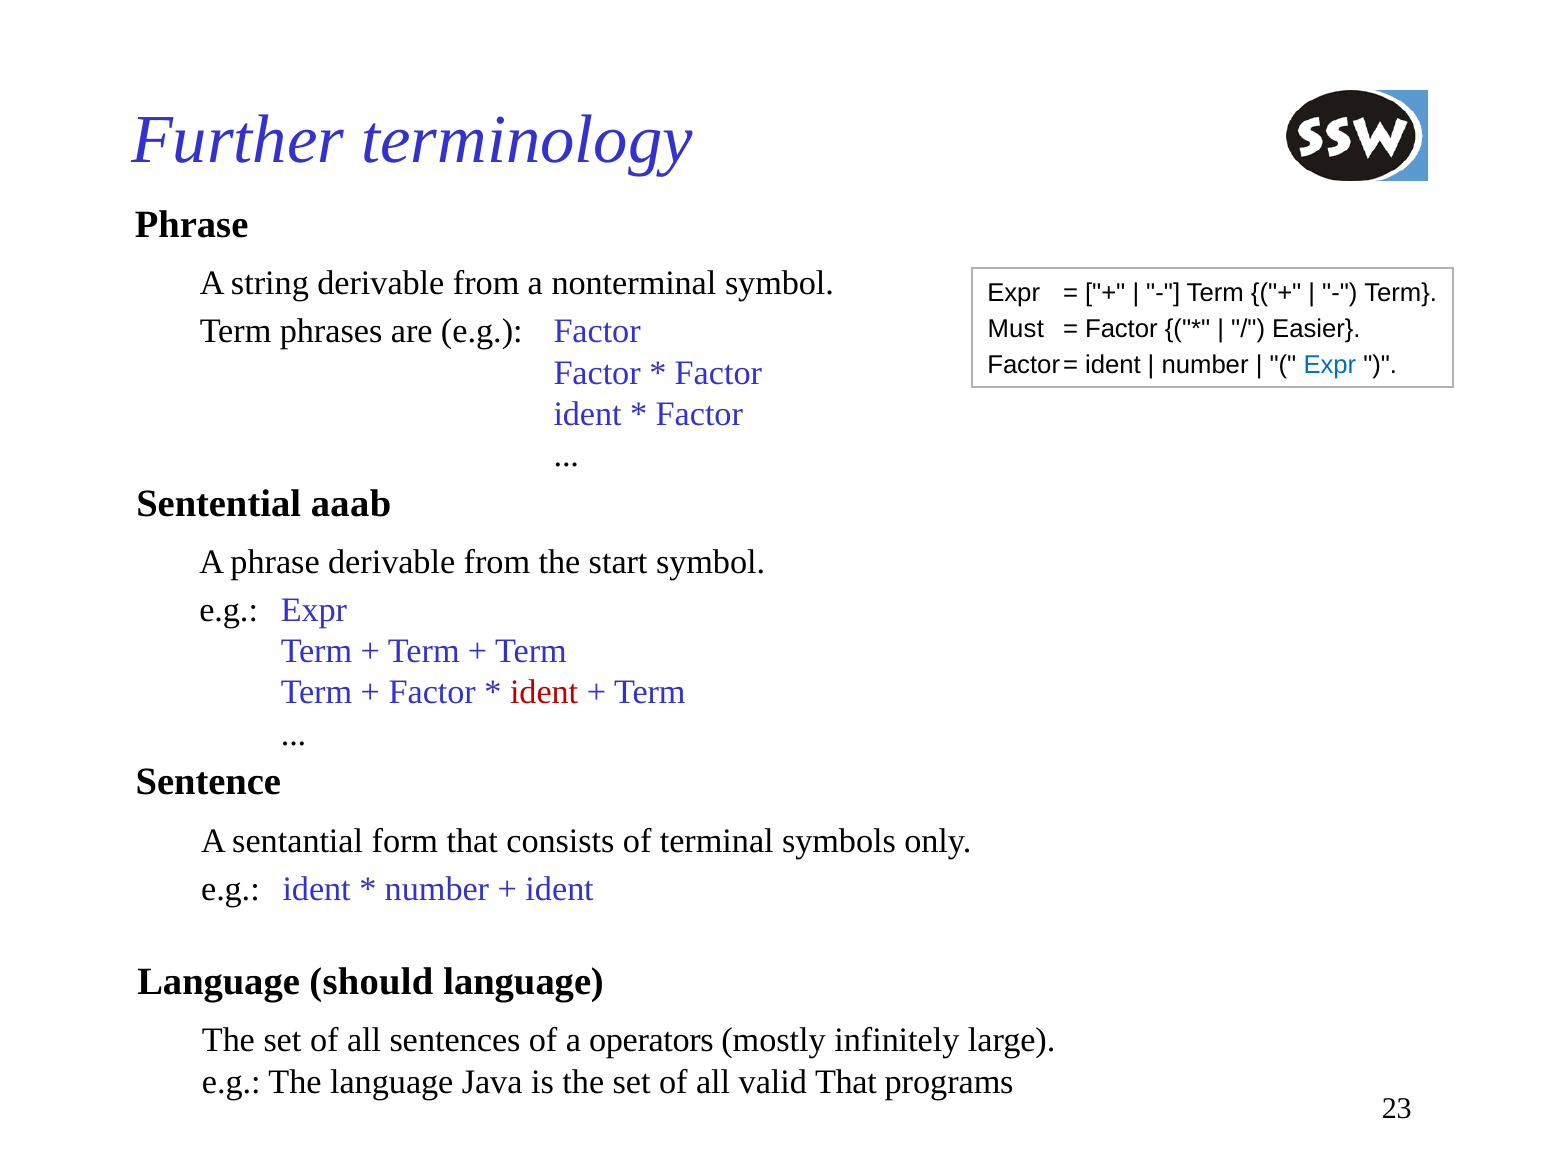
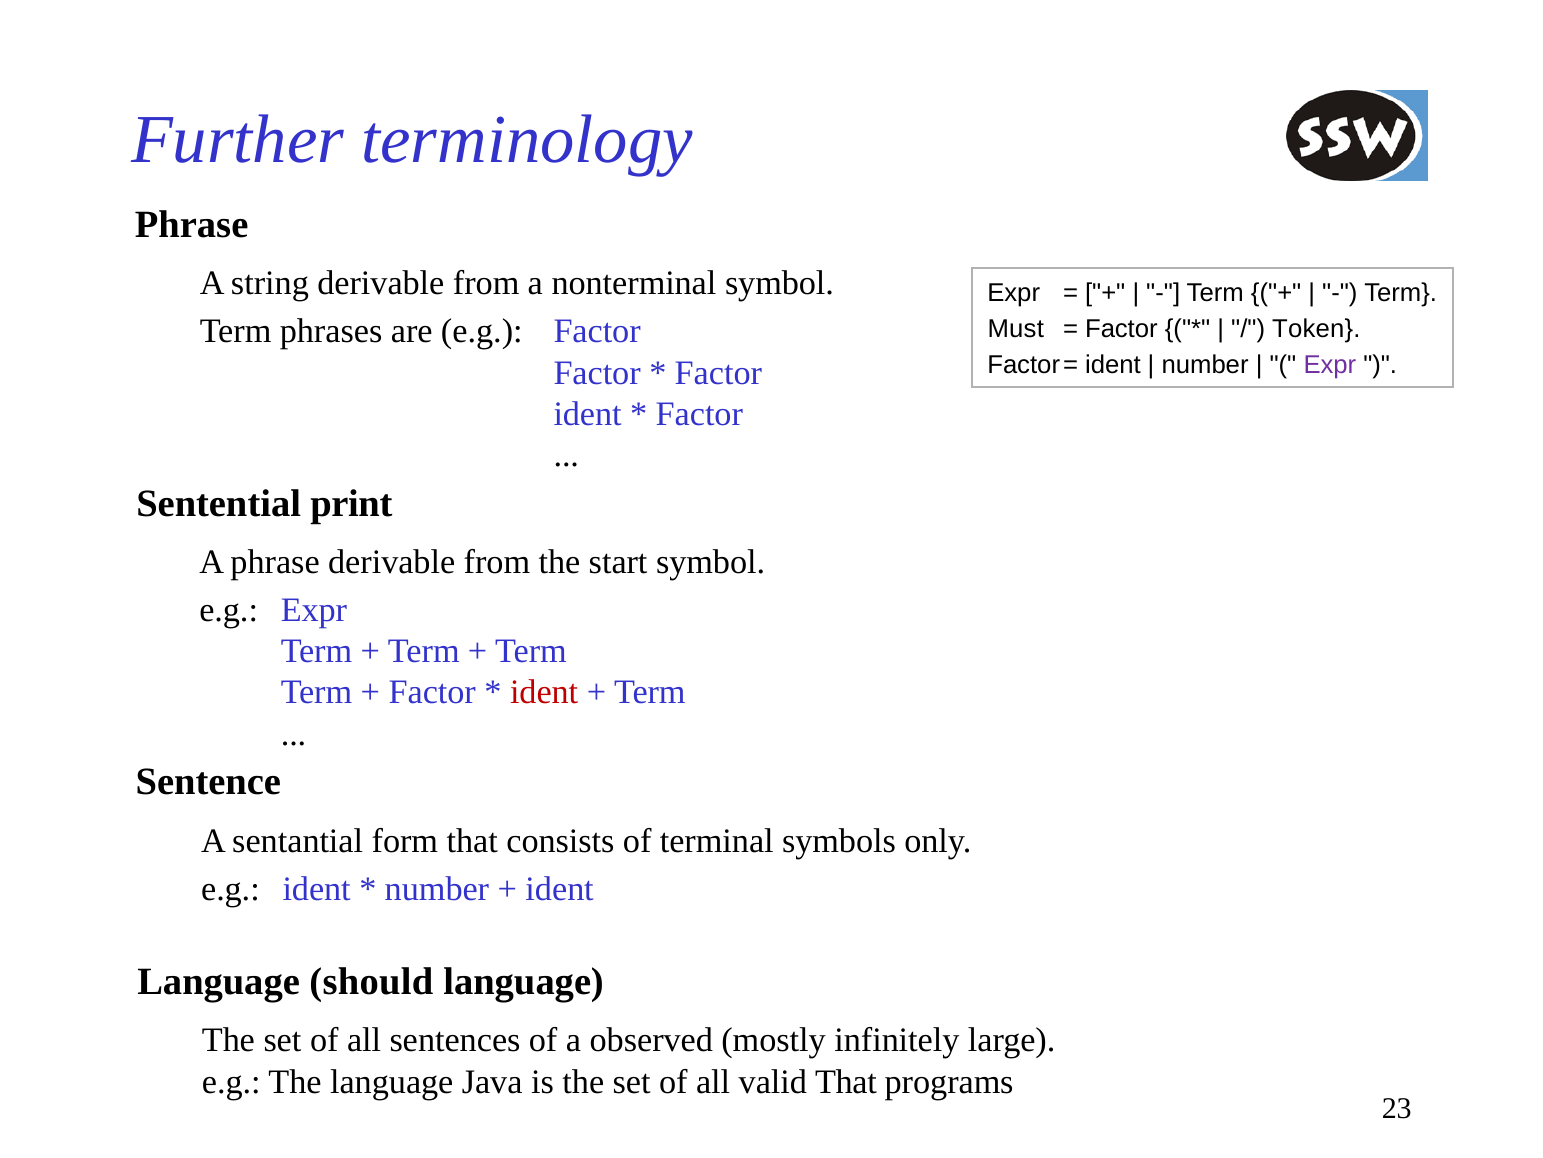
Easier: Easier -> Token
Expr at (1330, 365) colour: blue -> purple
aaab: aaab -> print
operators: operators -> observed
